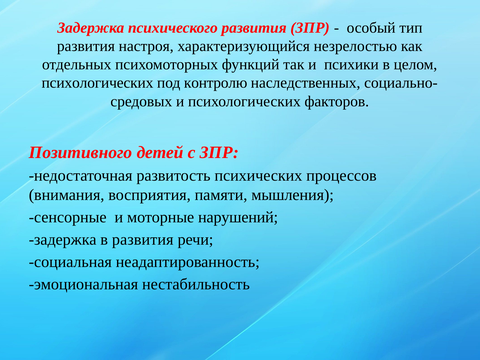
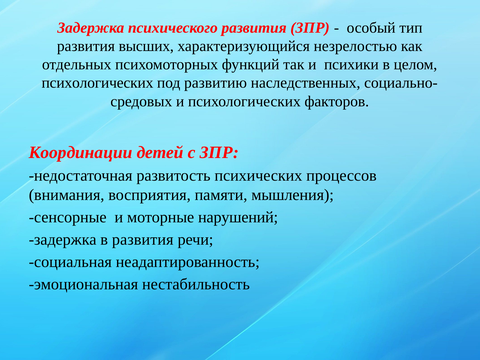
настроя: настроя -> высших
контролю: контролю -> развитию
Позитивного: Позитивного -> Координации
